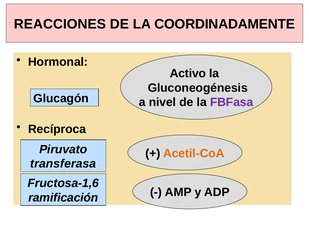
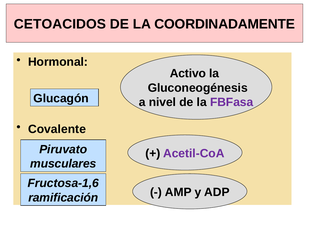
REACCIONES: REACCIONES -> CETOACIDOS
Recíproca: Recíproca -> Covalente
Acetil-CoA colour: orange -> purple
transferasa: transferasa -> musculares
